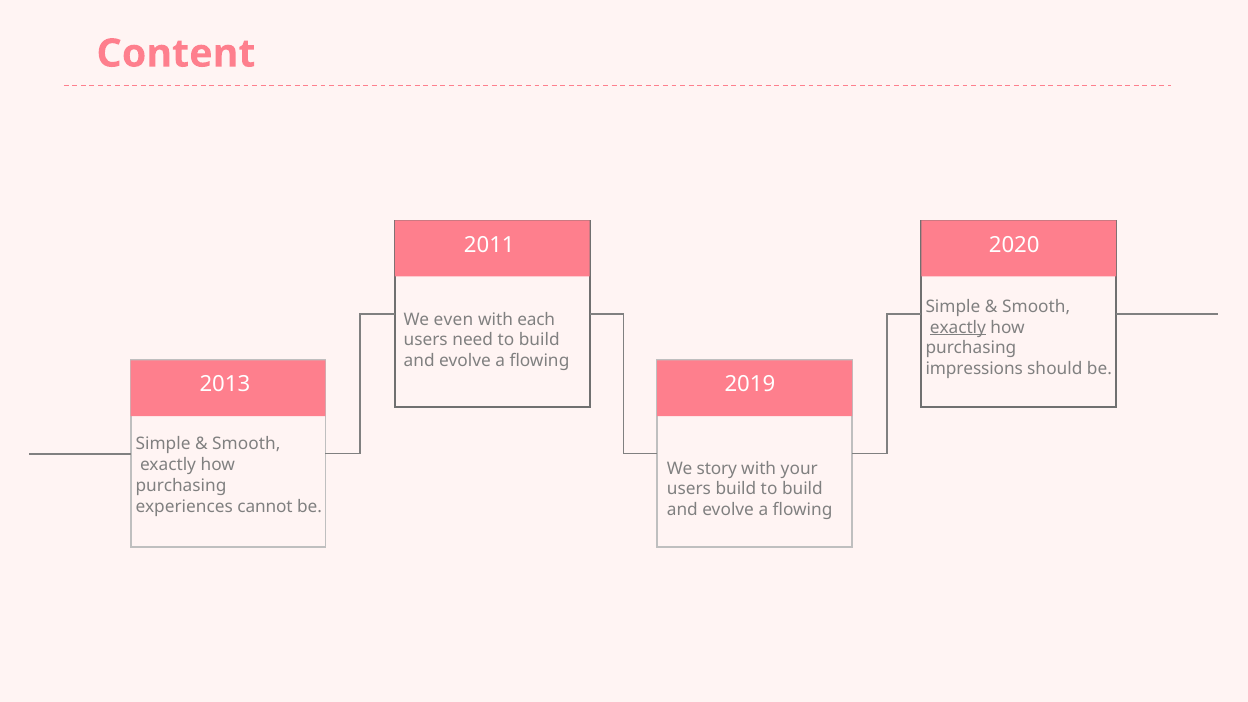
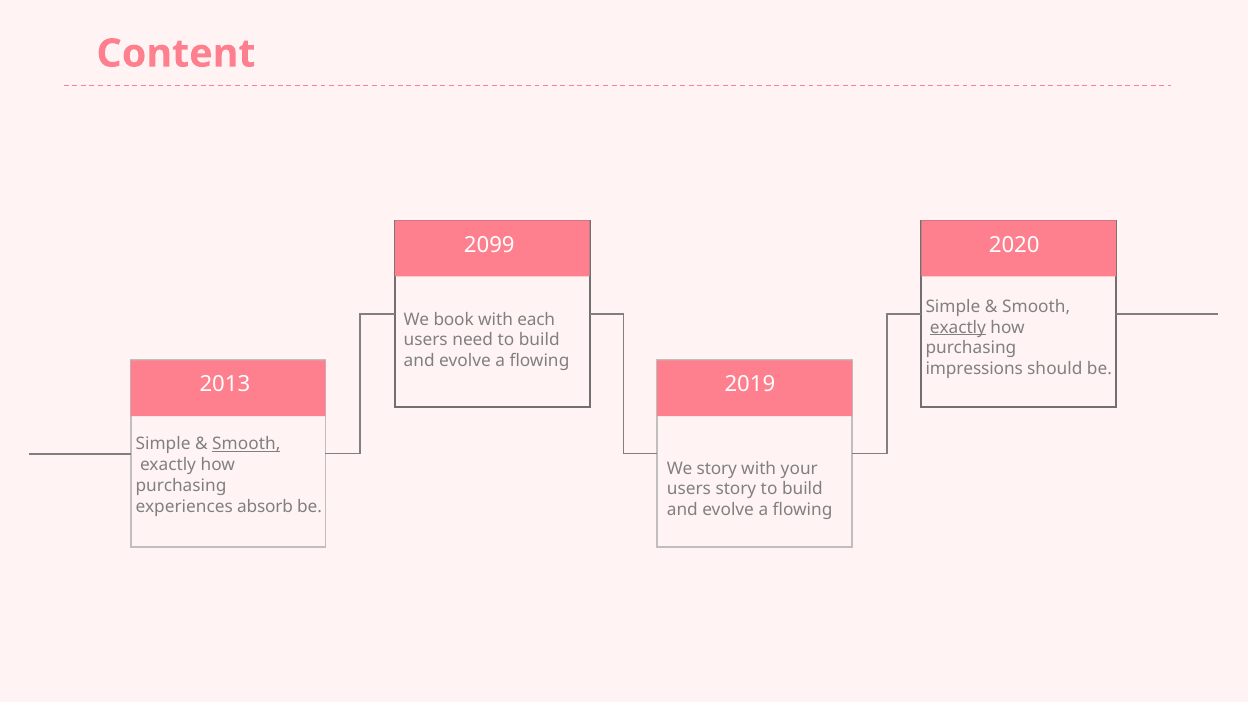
2011: 2011 -> 2099
even: even -> book
Smooth at (246, 444) underline: none -> present
users build: build -> story
cannot: cannot -> absorb
